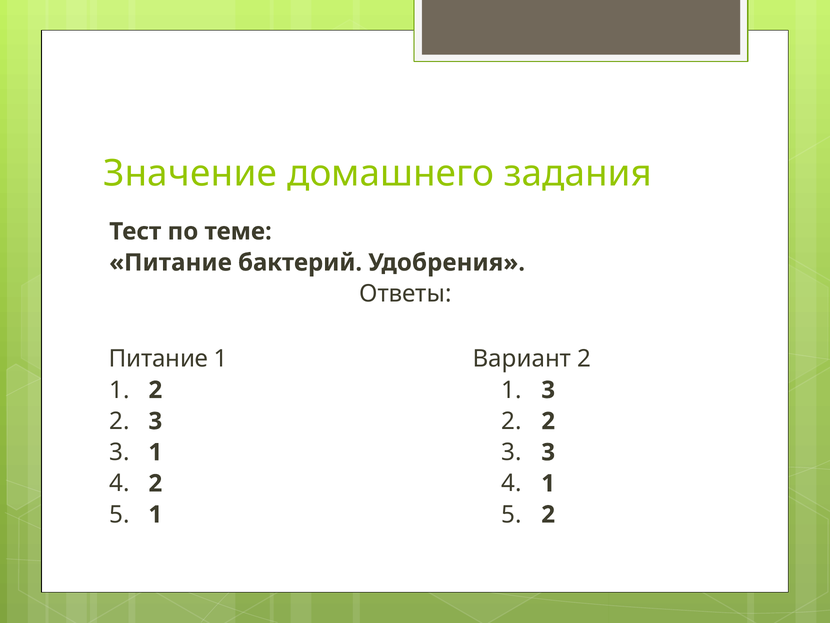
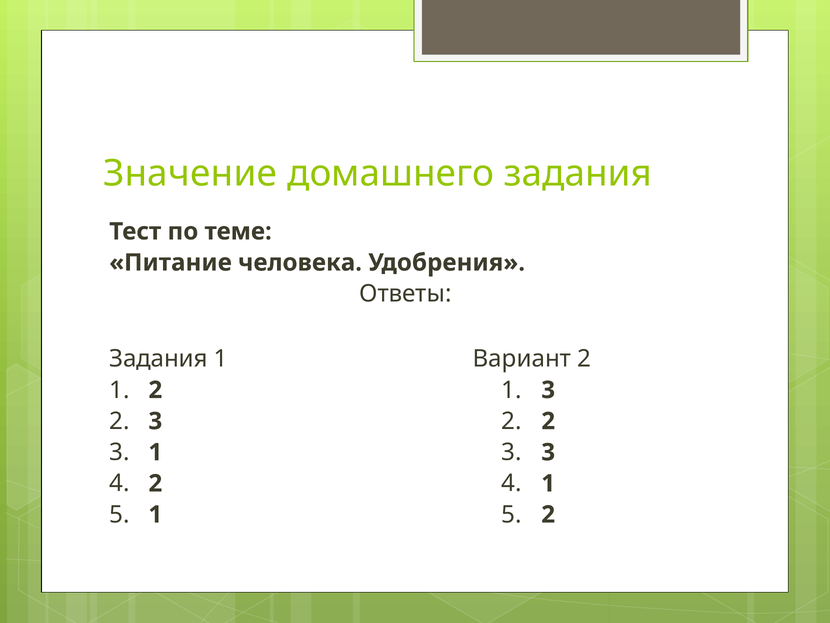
бактерий: бактерий -> человека
Питание at (159, 359): Питание -> Задания
